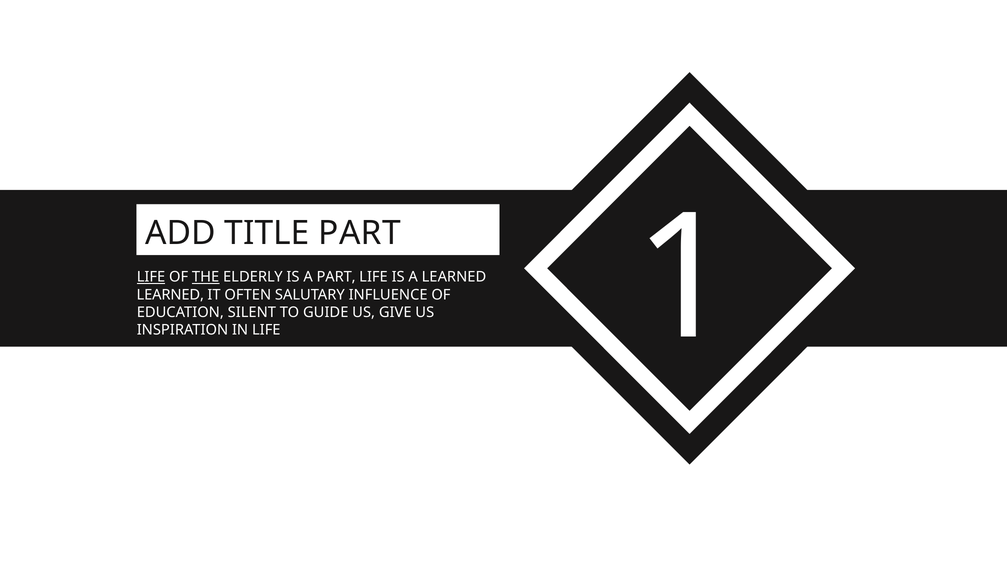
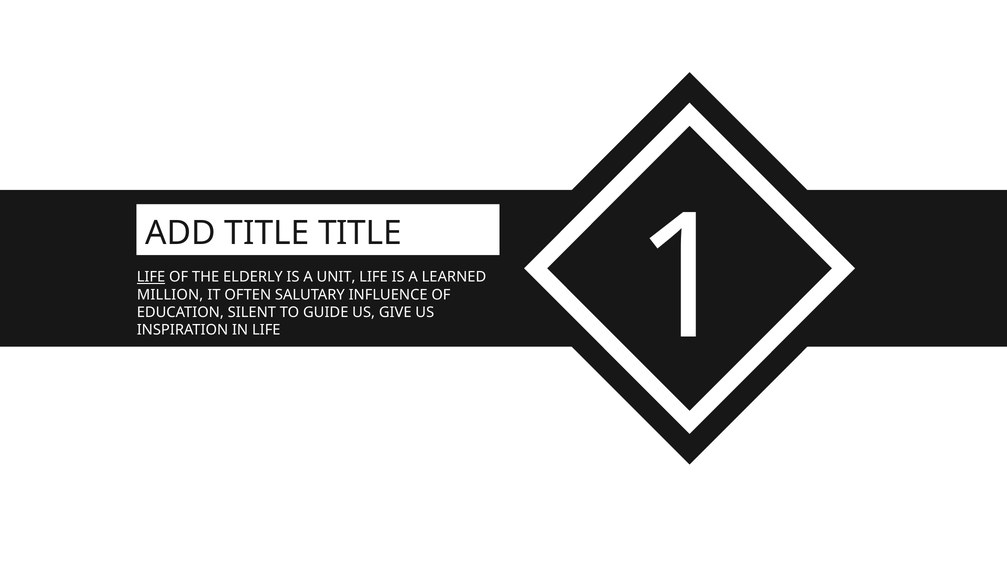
TITLE PART: PART -> TITLE
THE underline: present -> none
A PART: PART -> UNIT
LEARNED at (170, 294): LEARNED -> MILLION
